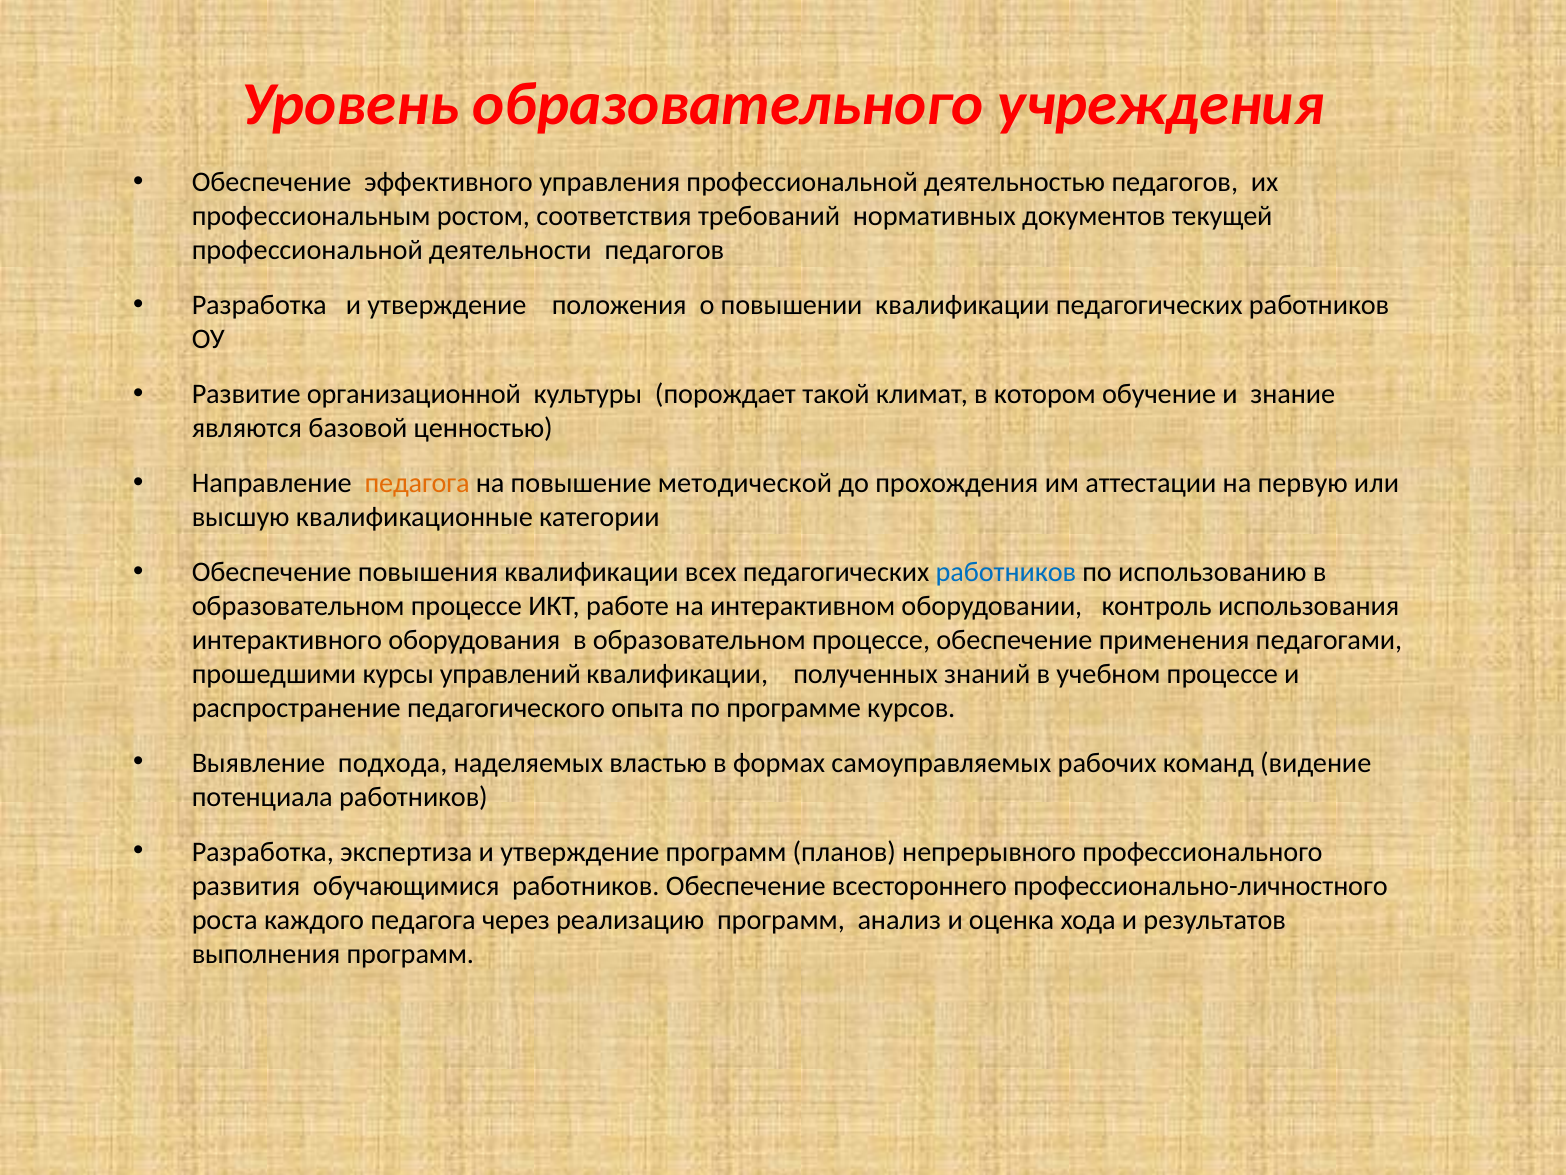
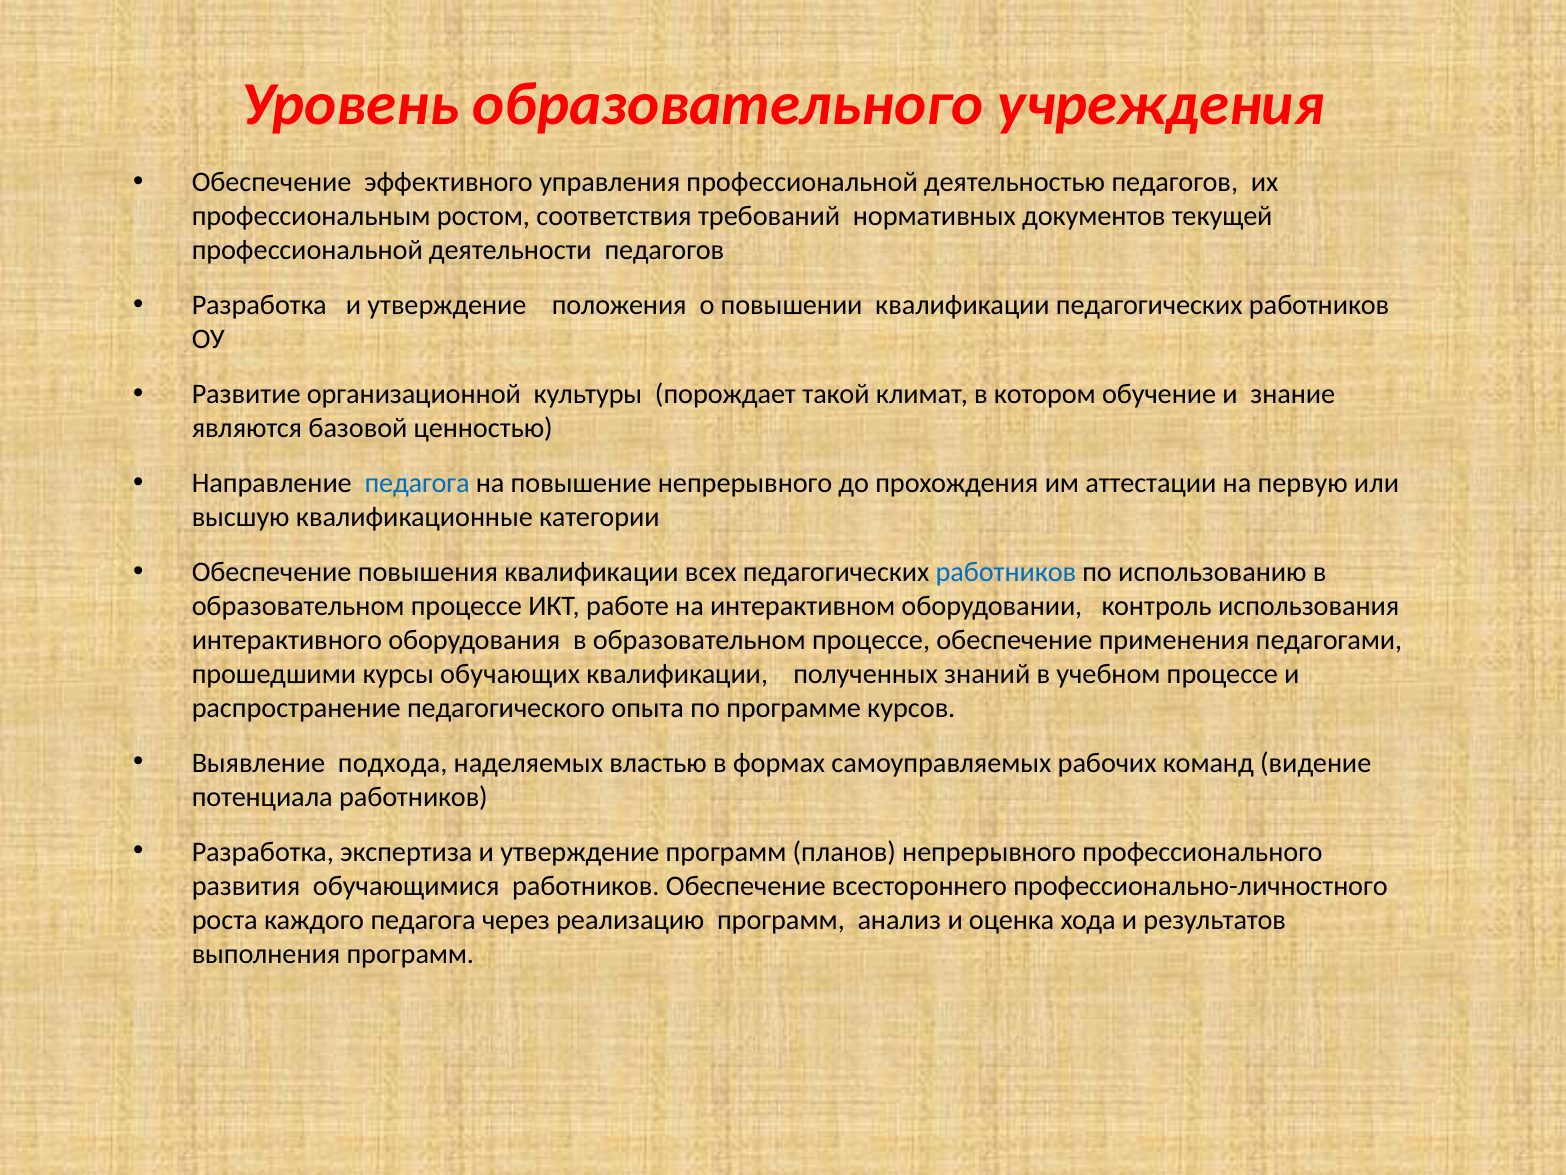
педагога at (417, 483) colour: orange -> blue
повышение методической: методической -> непрерывного
управлений: управлений -> обучающих
